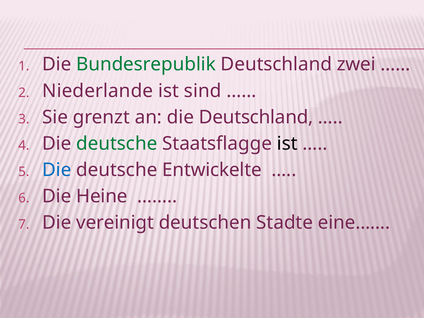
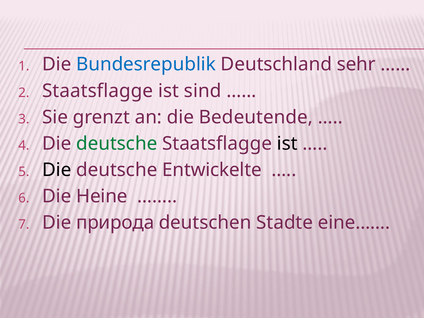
Bundesrepublik colour: green -> blue
zwei: zwei -> sehr
Niederlande at (98, 91): Niederlande -> Staatsflagge
die Deutschland: Deutschland -> Bedeutende
Die at (57, 170) colour: blue -> black
vereinigt: vereinigt -> природа
